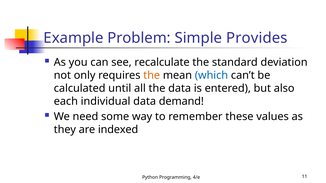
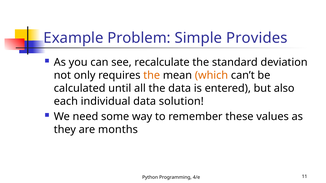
which colour: blue -> orange
demand: demand -> solution
indexed: indexed -> months
